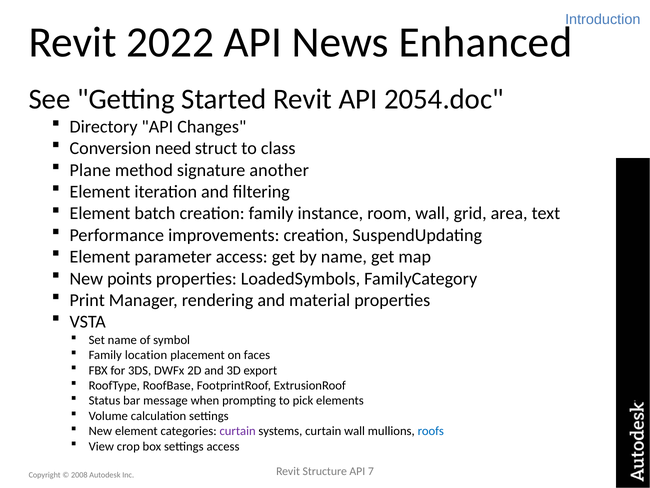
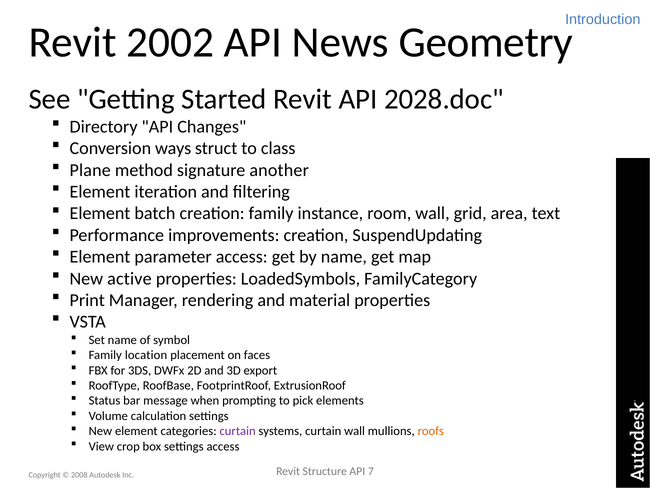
2022: 2022 -> 2002
Enhanced: Enhanced -> Geometry
2054.doc: 2054.doc -> 2028.doc
need: need -> ways
points: points -> active
roofs colour: blue -> orange
